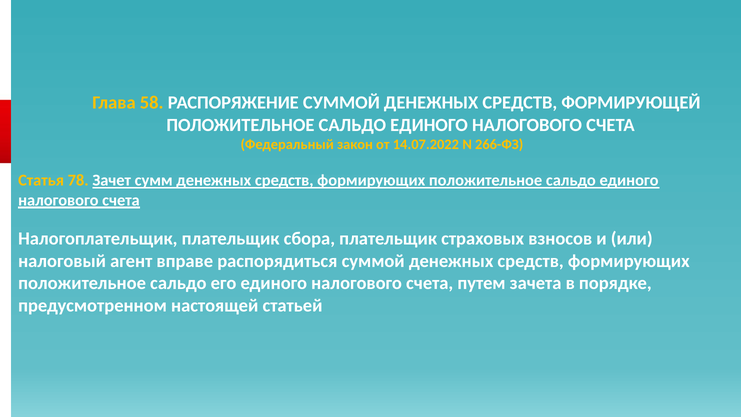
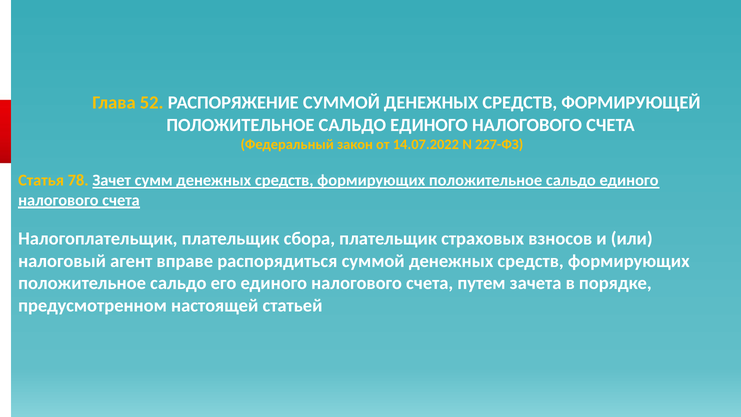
58: 58 -> 52
266-ФЗ: 266-ФЗ -> 227-ФЗ
